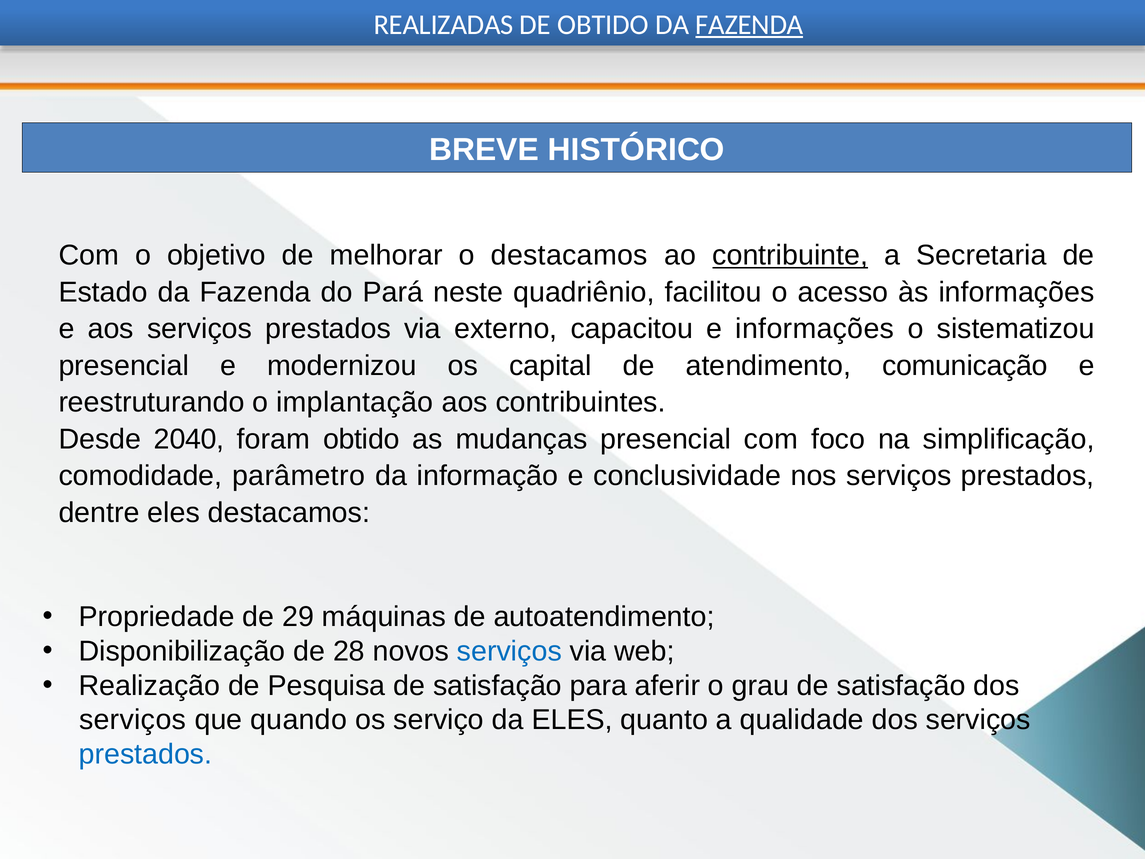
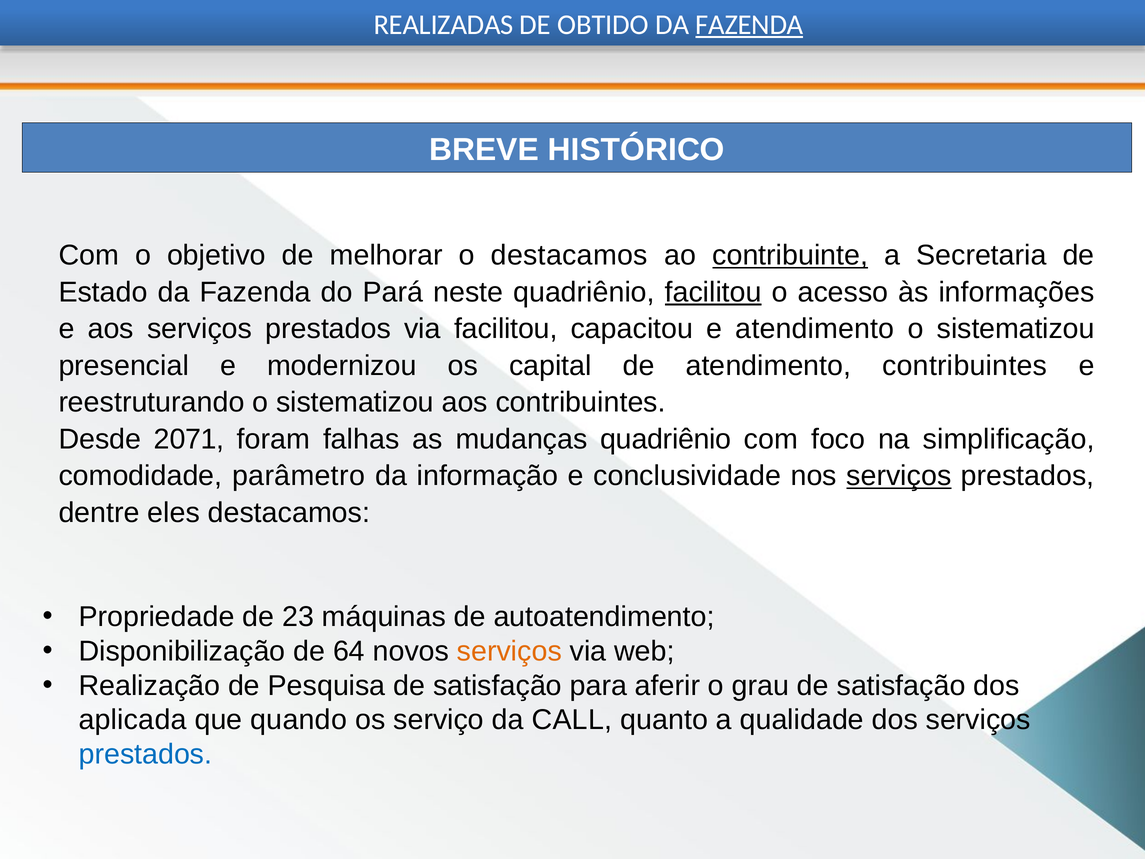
facilitou at (713, 292) underline: none -> present
via externo: externo -> facilitou
e informações: informações -> atendimento
atendimento comunicação: comunicação -> contribuintes
reestruturando o implantação: implantação -> sistematizou
2040: 2040 -> 2071
foram obtido: obtido -> falhas
mudanças presencial: presencial -> quadriênio
serviços at (899, 476) underline: none -> present
29: 29 -> 23
28: 28 -> 64
serviços at (509, 651) colour: blue -> orange
serviços at (133, 720): serviços -> aplicada
da ELES: ELES -> CALL
